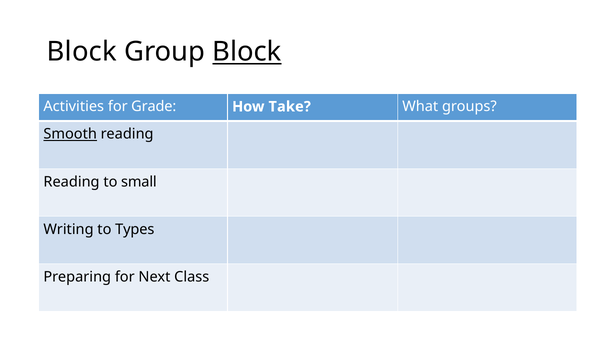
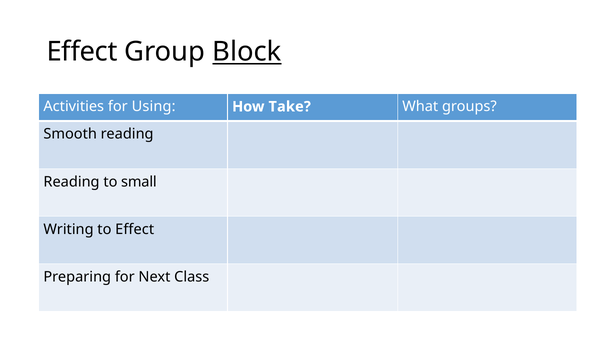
Block at (82, 52): Block -> Effect
Grade: Grade -> Using
Smooth underline: present -> none
to Types: Types -> Effect
